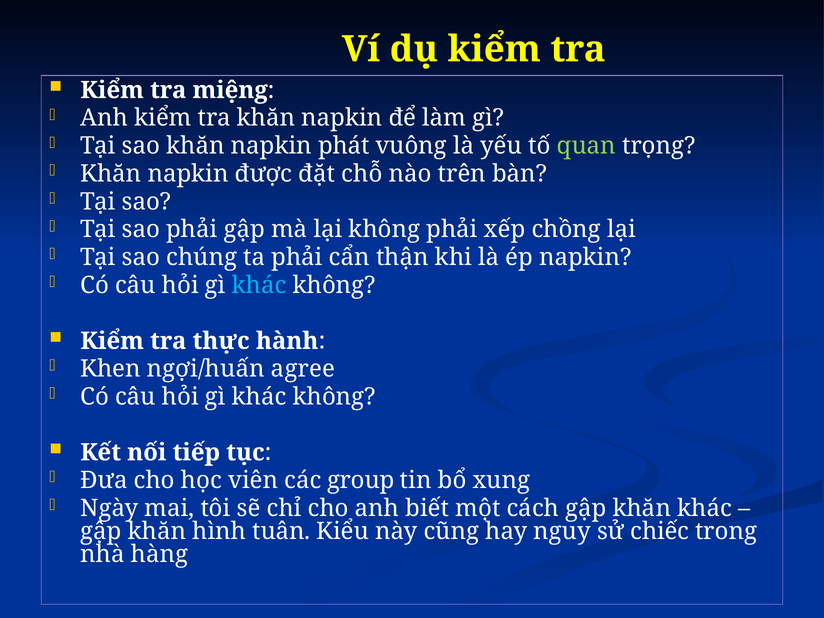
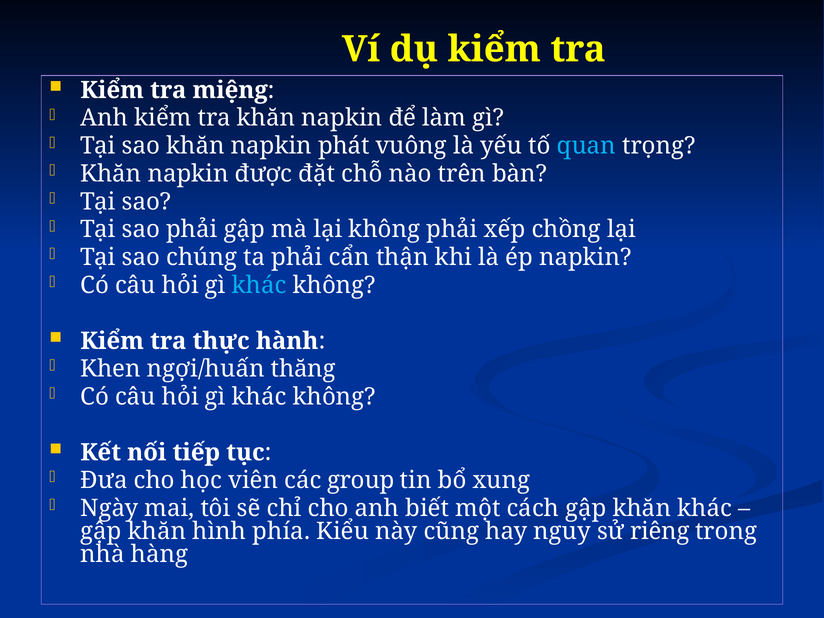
quan colour: light green -> light blue
agree: agree -> thăng
tuân: tuân -> phía
chiếc: chiếc -> riêng
